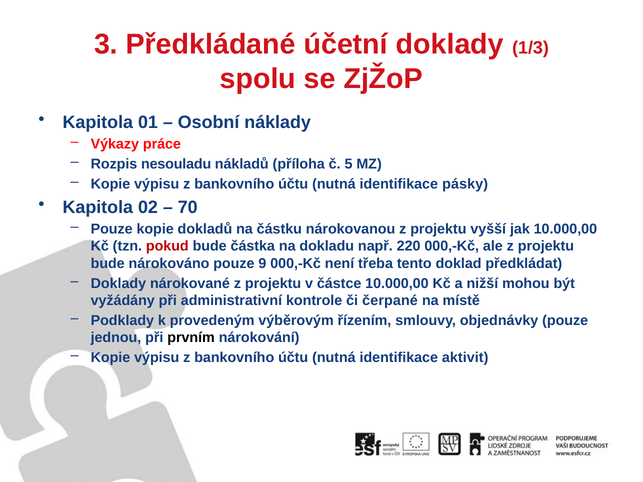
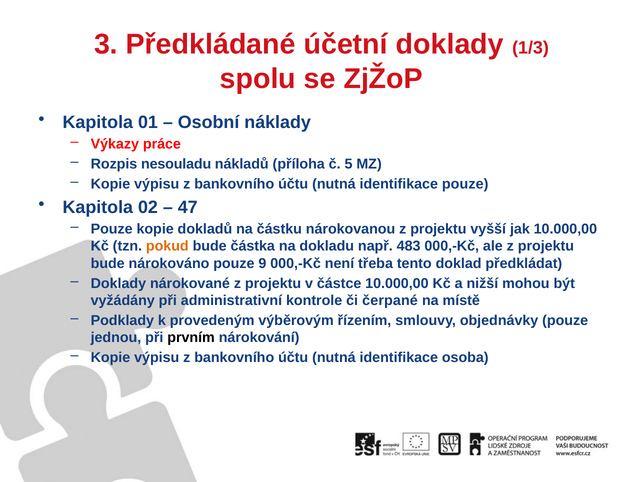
identifikace pásky: pásky -> pouze
70: 70 -> 47
pokud colour: red -> orange
220: 220 -> 483
aktivit: aktivit -> osoba
